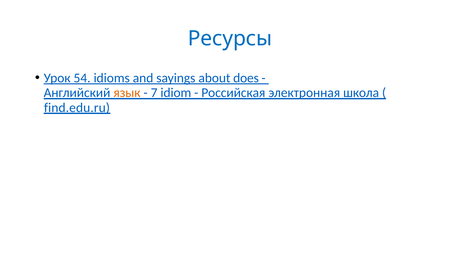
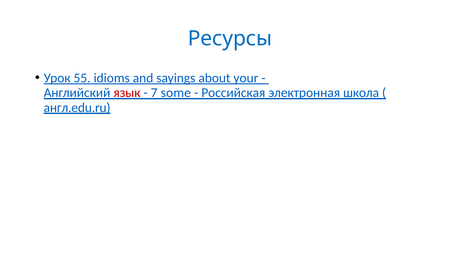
54: 54 -> 55
does: does -> your
язык colour: orange -> red
idiom: idiom -> some
find.edu.ru: find.edu.ru -> англ.edu.ru
